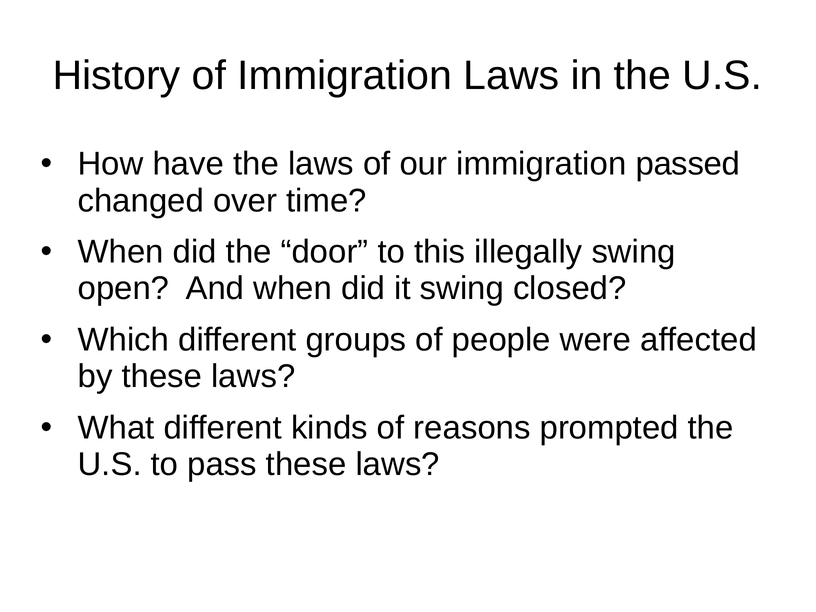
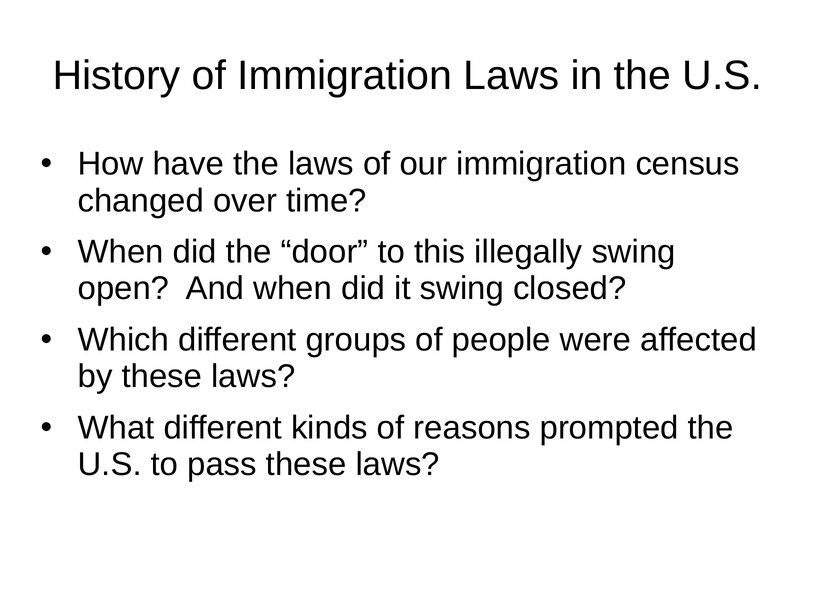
passed: passed -> census
